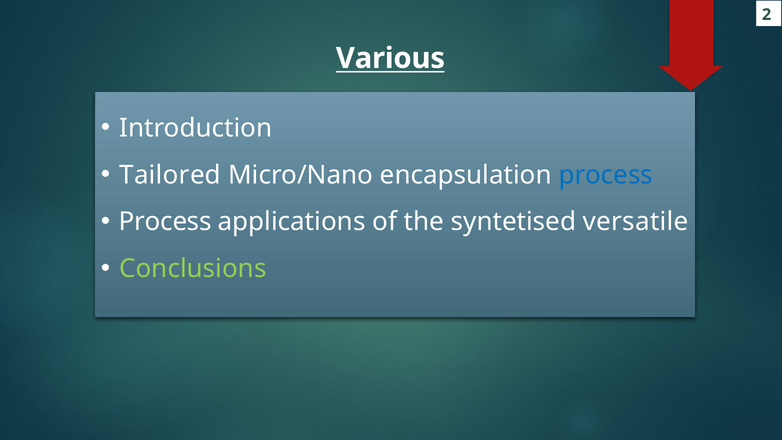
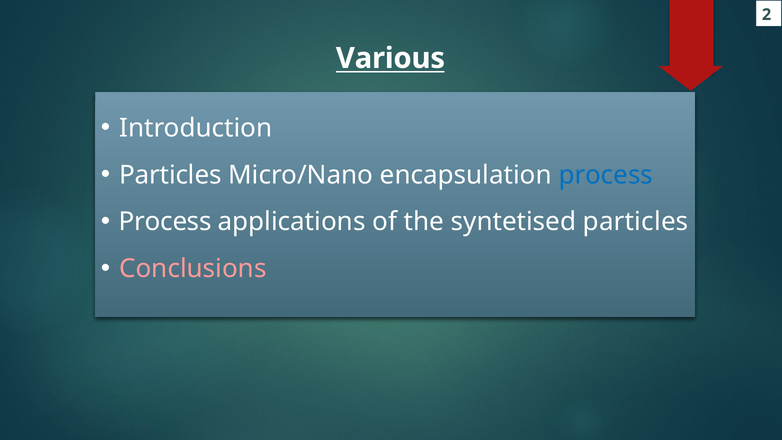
Tailored at (170, 175): Tailored -> Particles
syntetised versatile: versatile -> particles
Conclusions colour: light green -> pink
